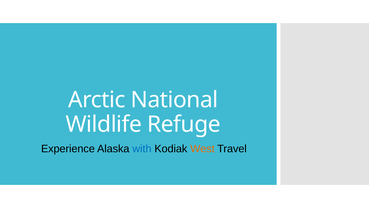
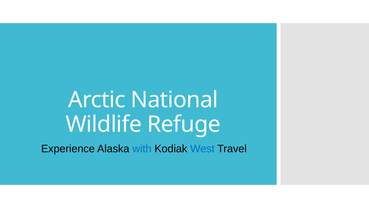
West colour: orange -> blue
